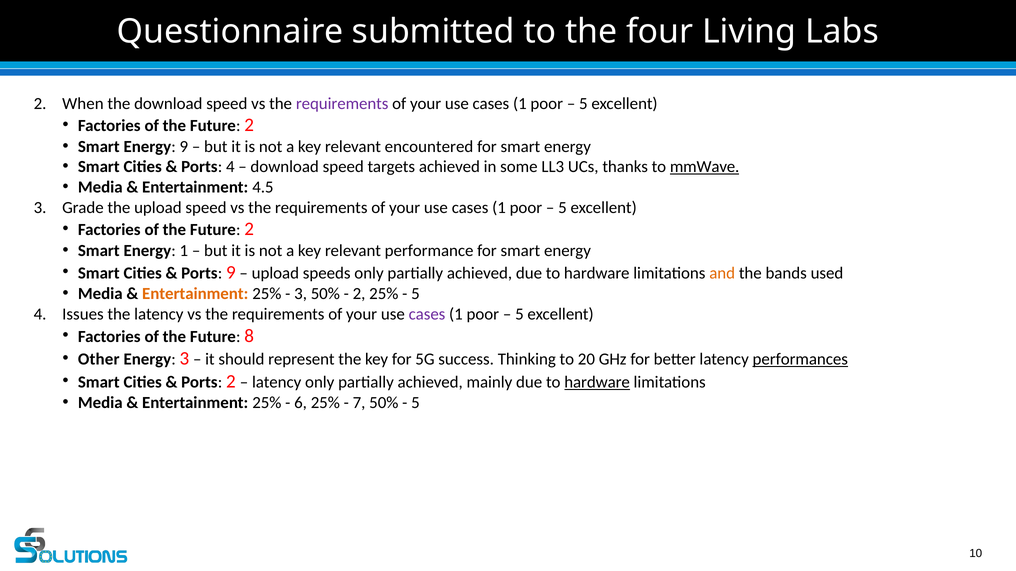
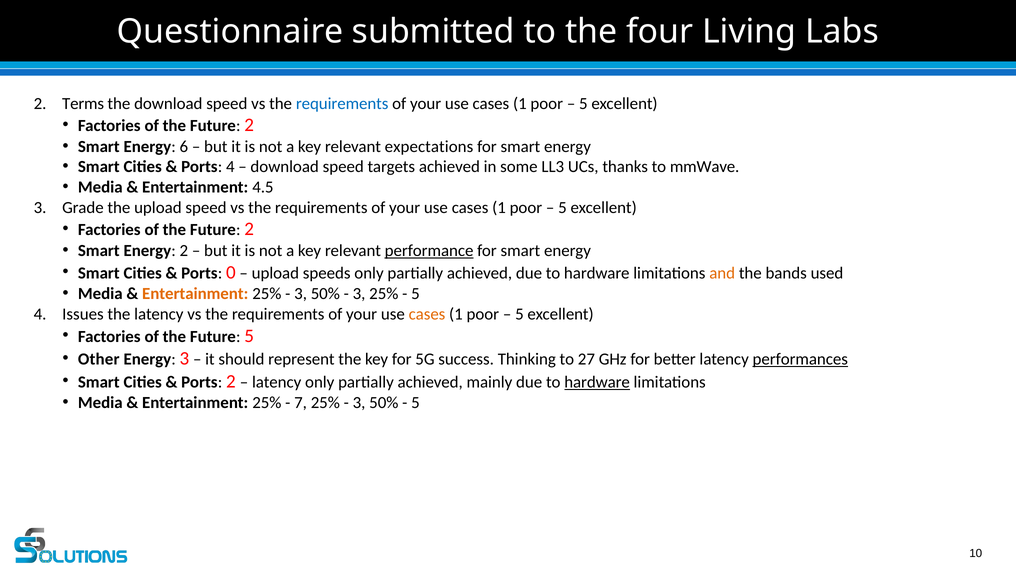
When: When -> Terms
requirements at (342, 104) colour: purple -> blue
Energy 9: 9 -> 6
encountered: encountered -> expectations
mmWave underline: present -> none
Energy 1: 1 -> 2
performance underline: none -> present
Ports 9: 9 -> 0
2 at (359, 294): 2 -> 3
cases at (427, 314) colour: purple -> orange
Future 8: 8 -> 5
20: 20 -> 27
6: 6 -> 7
7 at (359, 403): 7 -> 3
